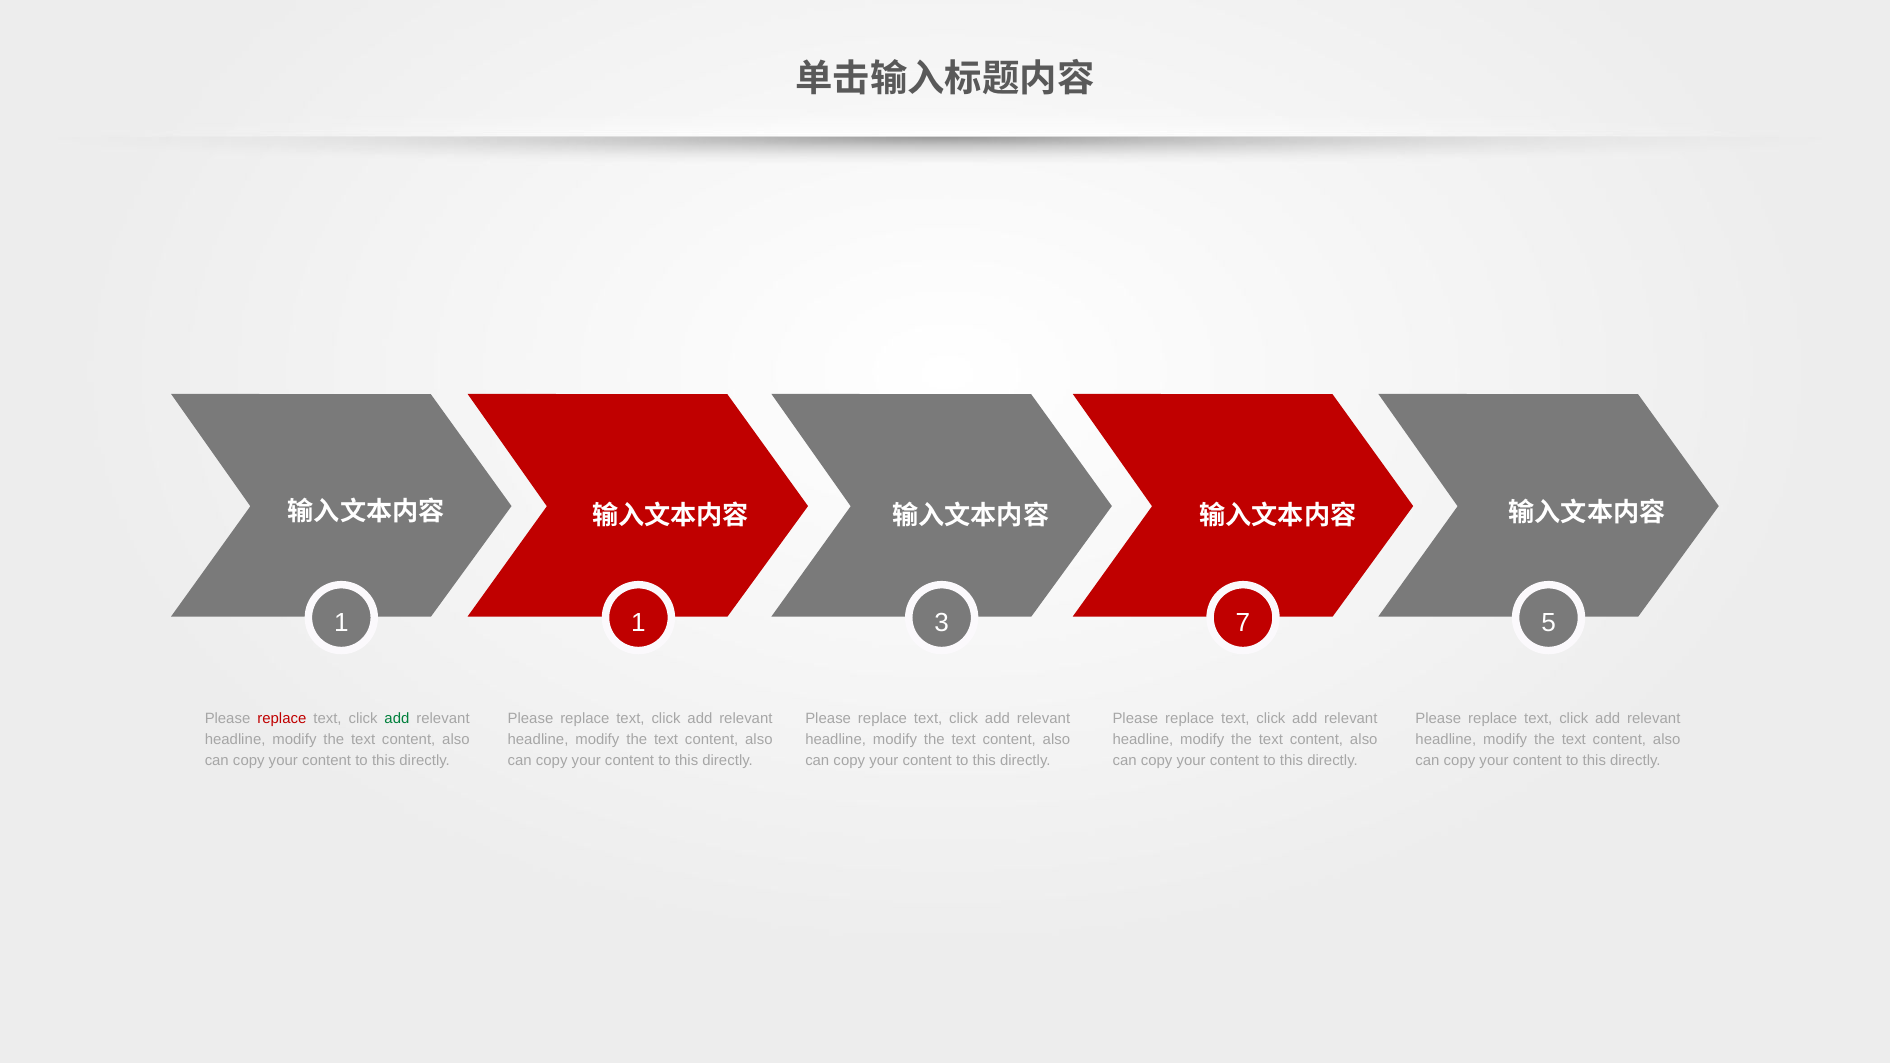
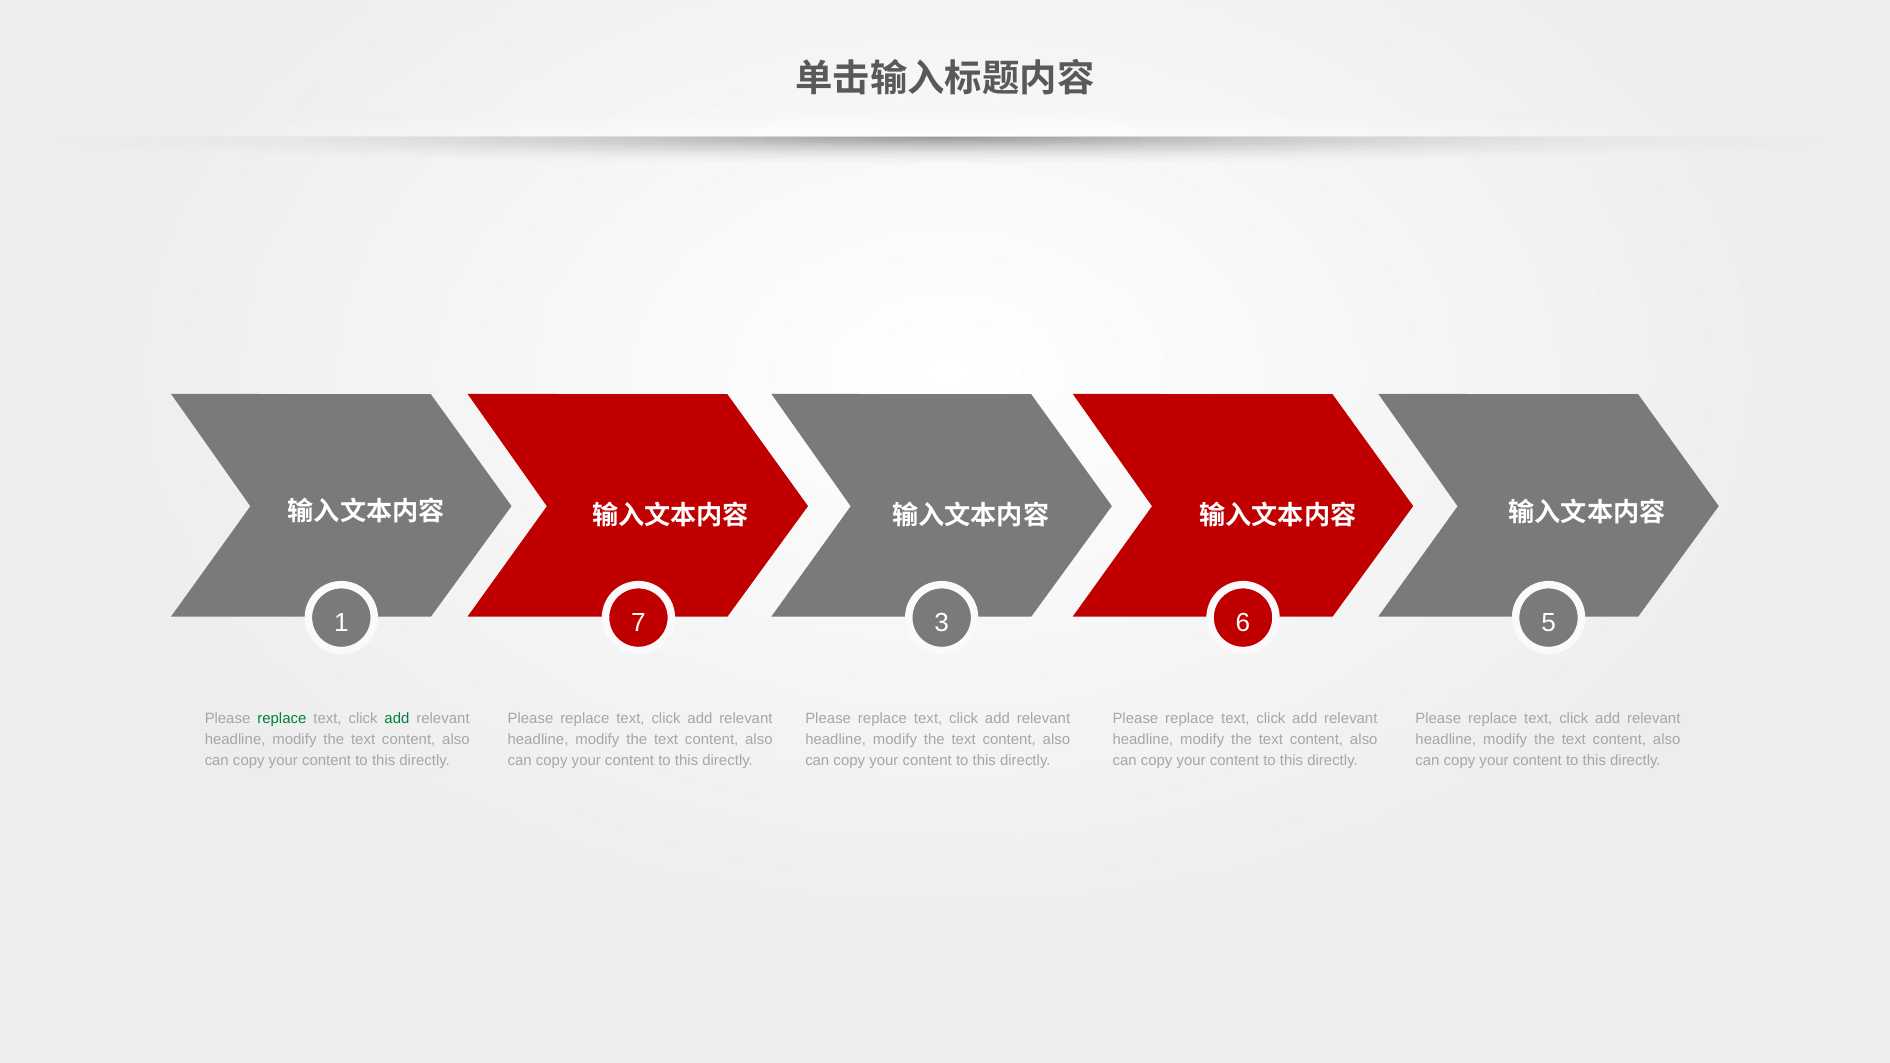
1 1: 1 -> 7
7: 7 -> 6
replace at (282, 718) colour: red -> green
